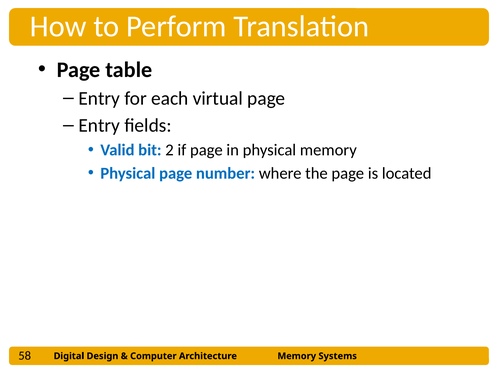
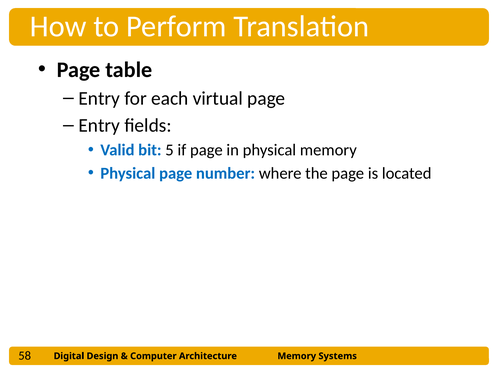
2: 2 -> 5
